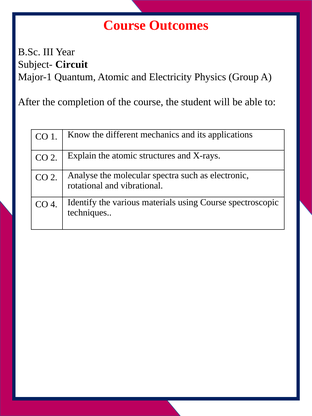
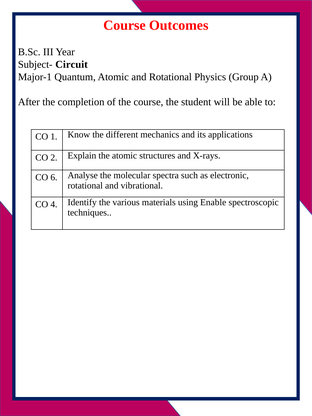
and Electricity: Electricity -> Rotational
2 at (54, 177): 2 -> 6
using Course: Course -> Enable
